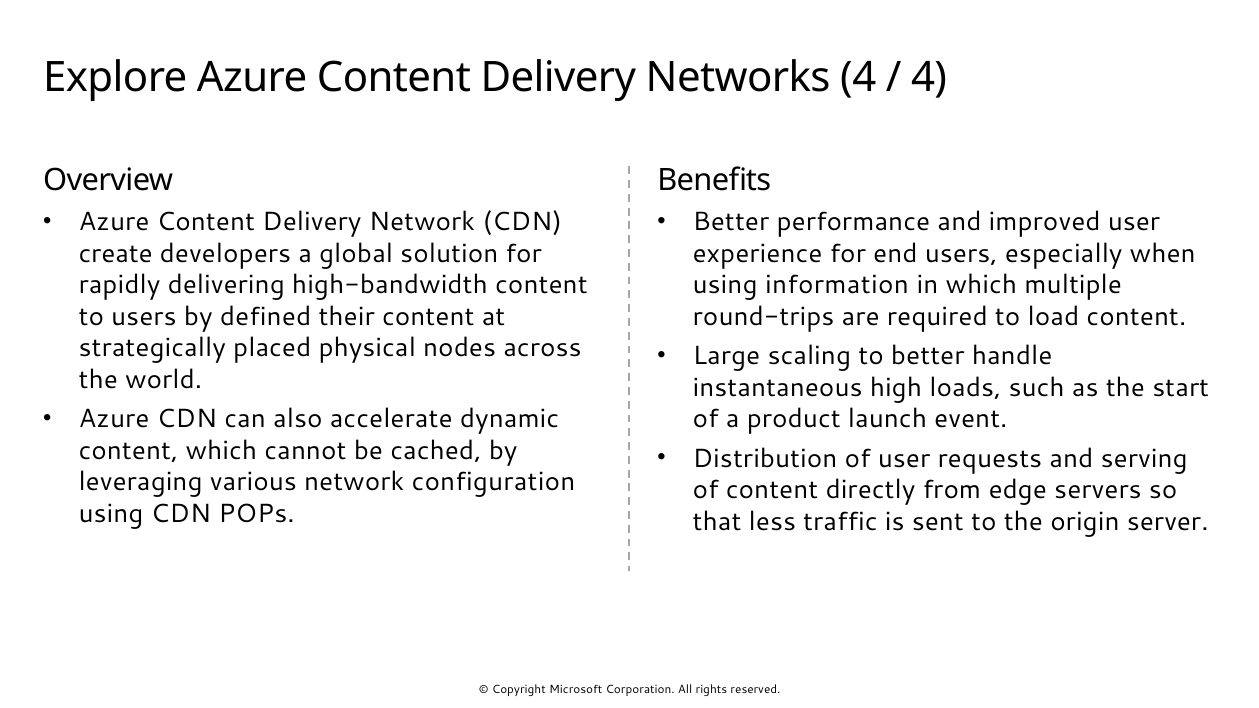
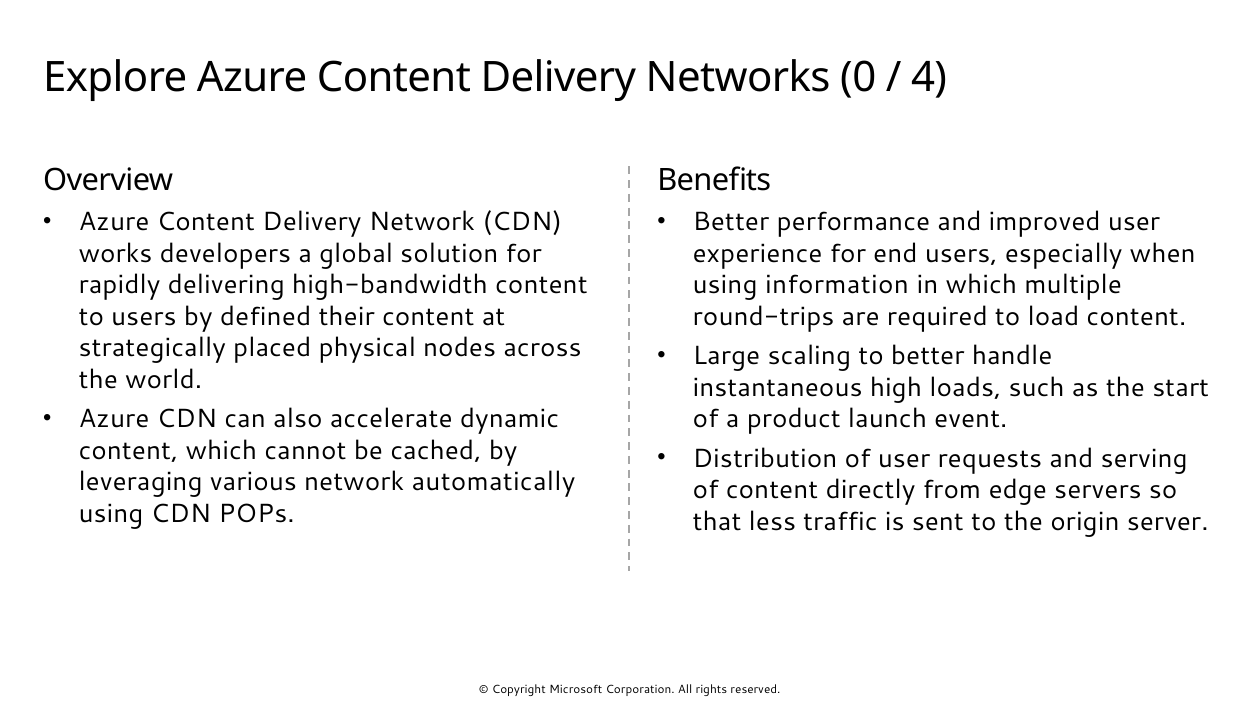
Networks 4: 4 -> 0
create: create -> works
configuration: configuration -> automatically
